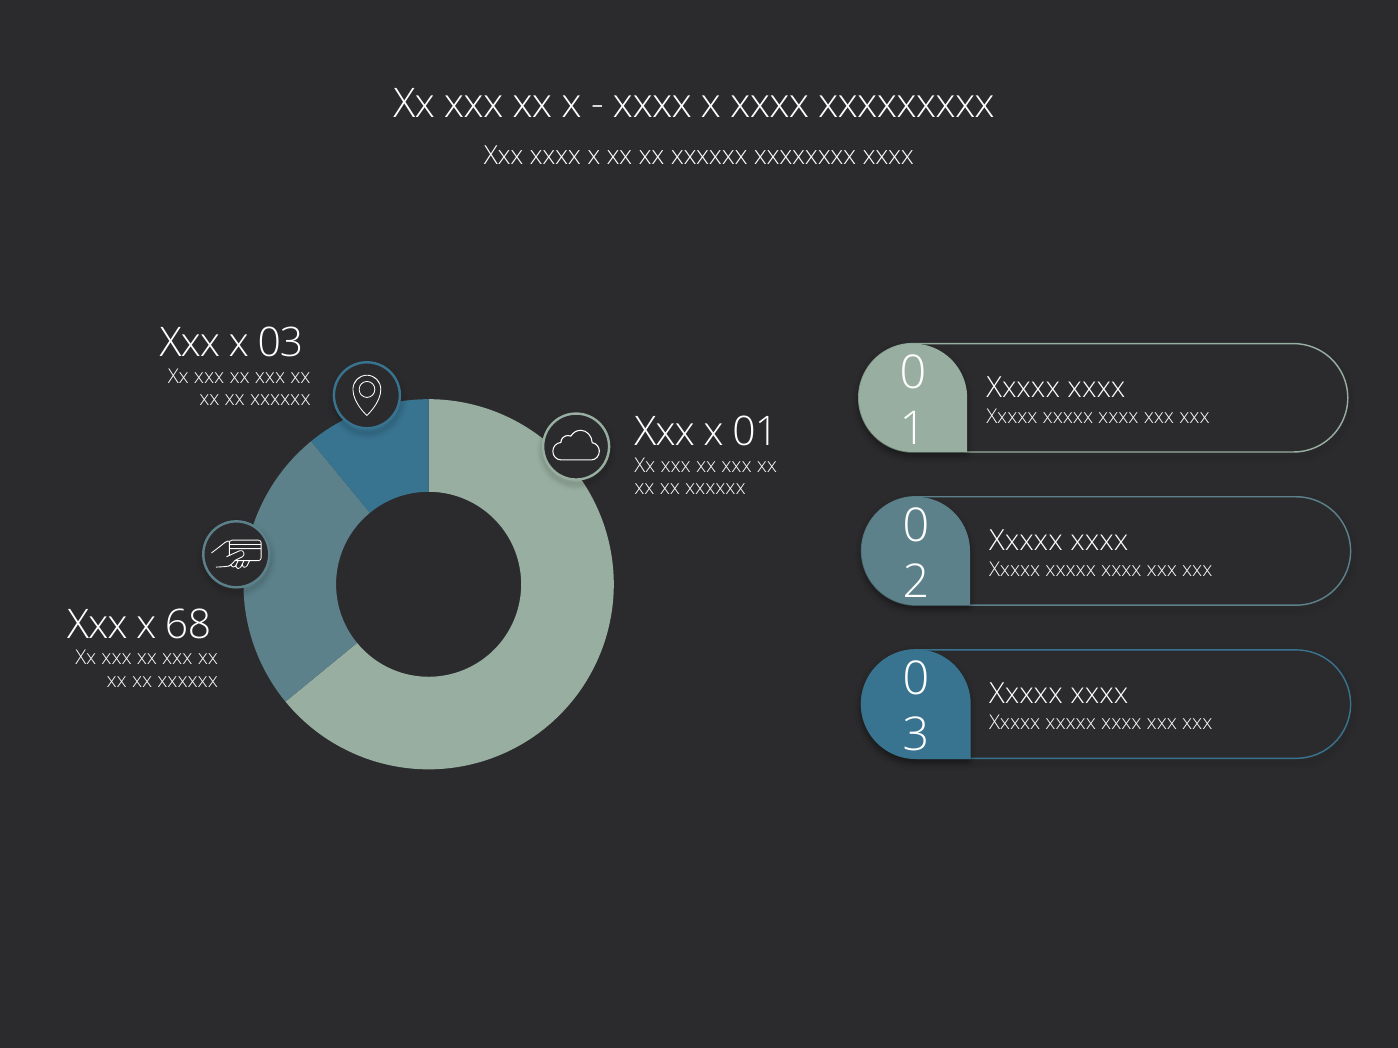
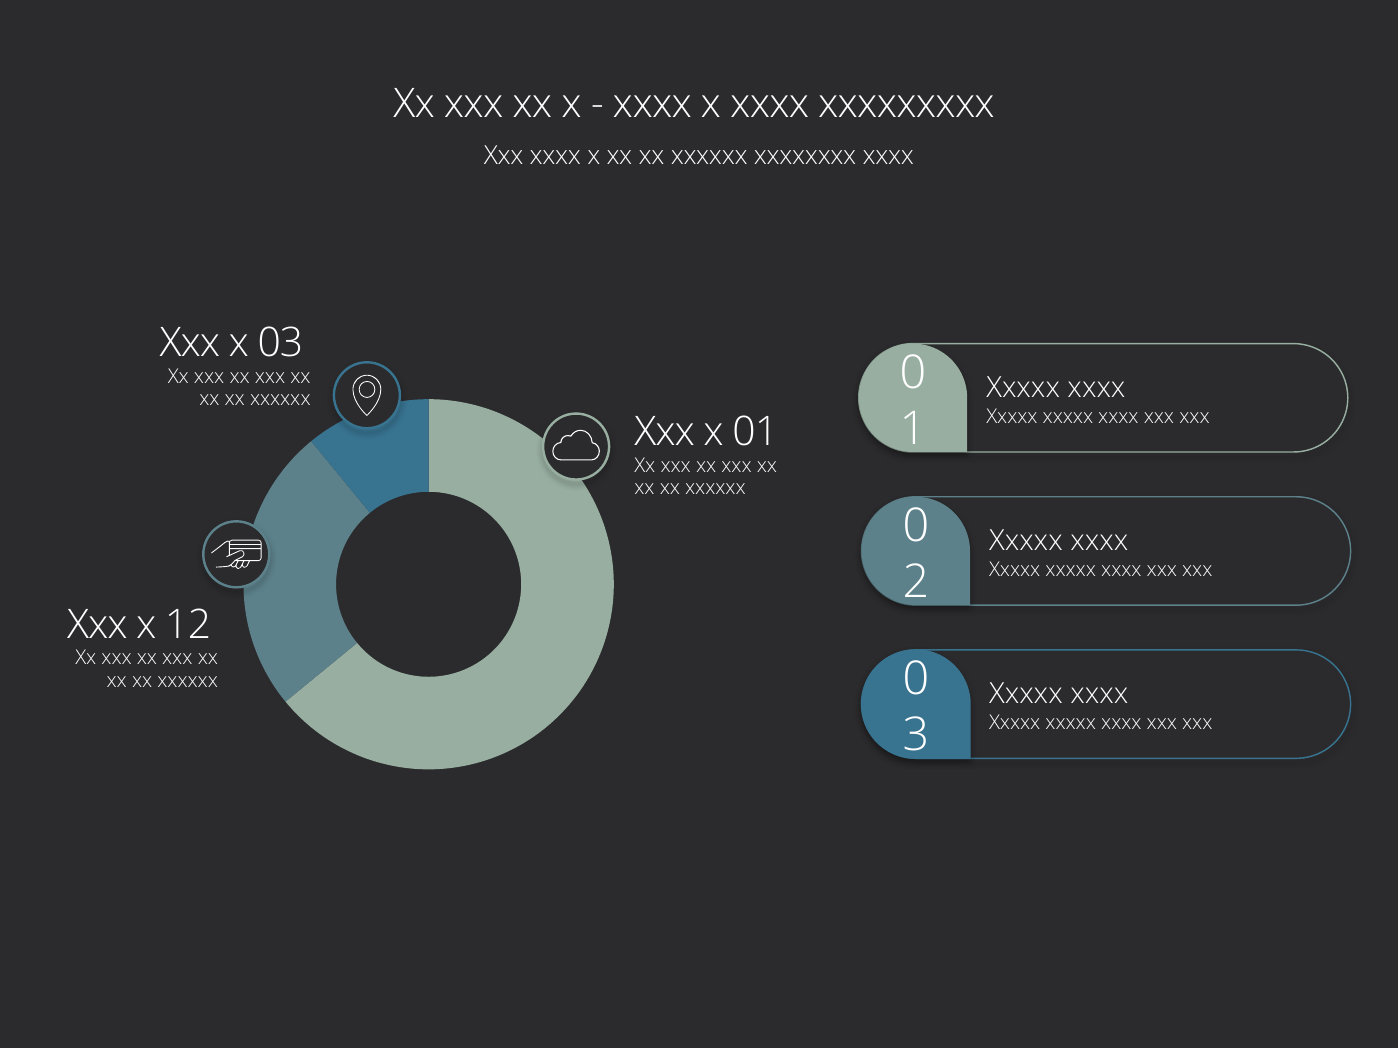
68: 68 -> 12
